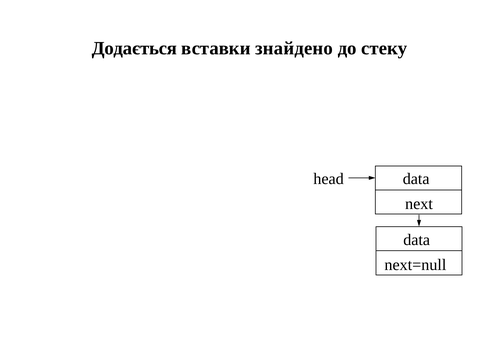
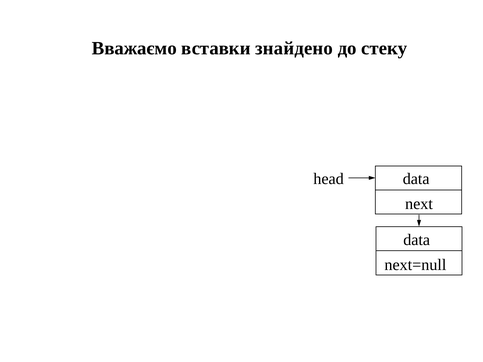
Додається: Додається -> Вважаємо
